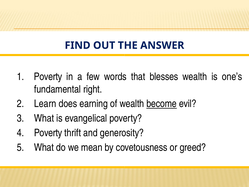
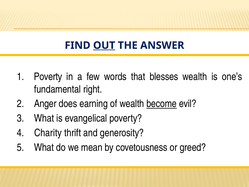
OUT underline: none -> present
Learn: Learn -> Anger
4 Poverty: Poverty -> Charity
